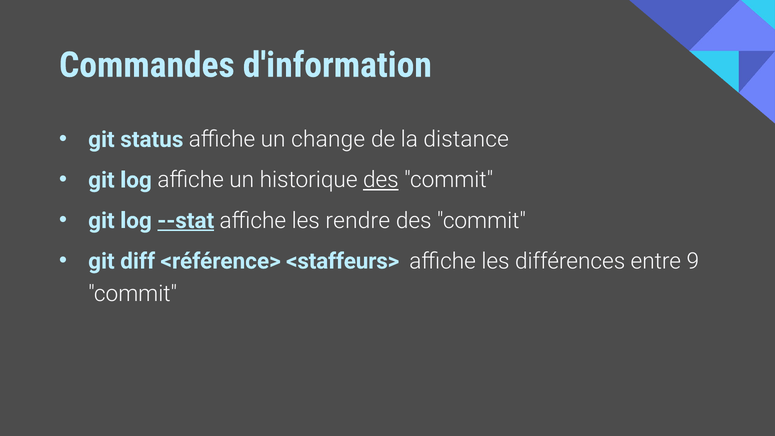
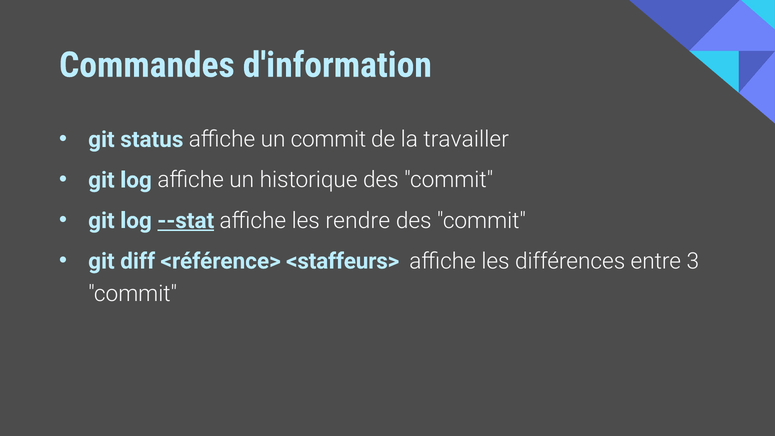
un change: change -> commit
distance: distance -> travailler
des at (381, 180) underline: present -> none
9: 9 -> 3
